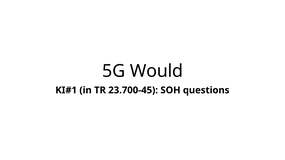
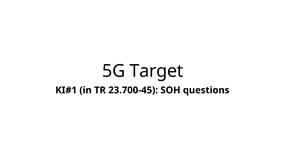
Would: Would -> Target
